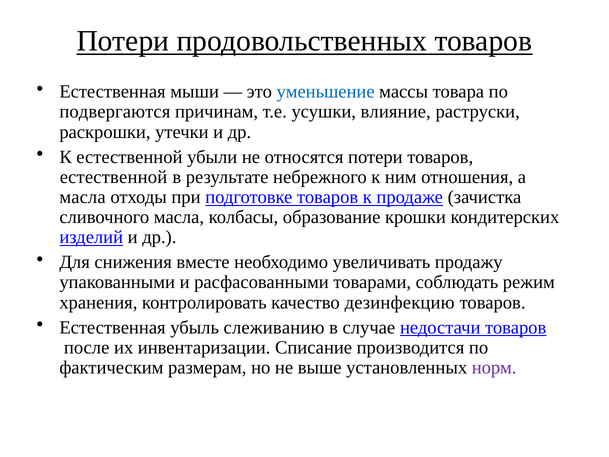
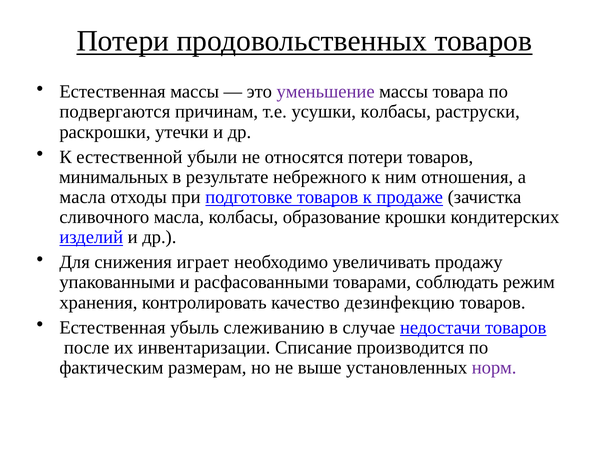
Естественная мыши: мыши -> массы
уменьшение colour: blue -> purple
усушки влияние: влияние -> колбасы
естественной at (113, 177): естественной -> минимальных
вместе: вместе -> играет
